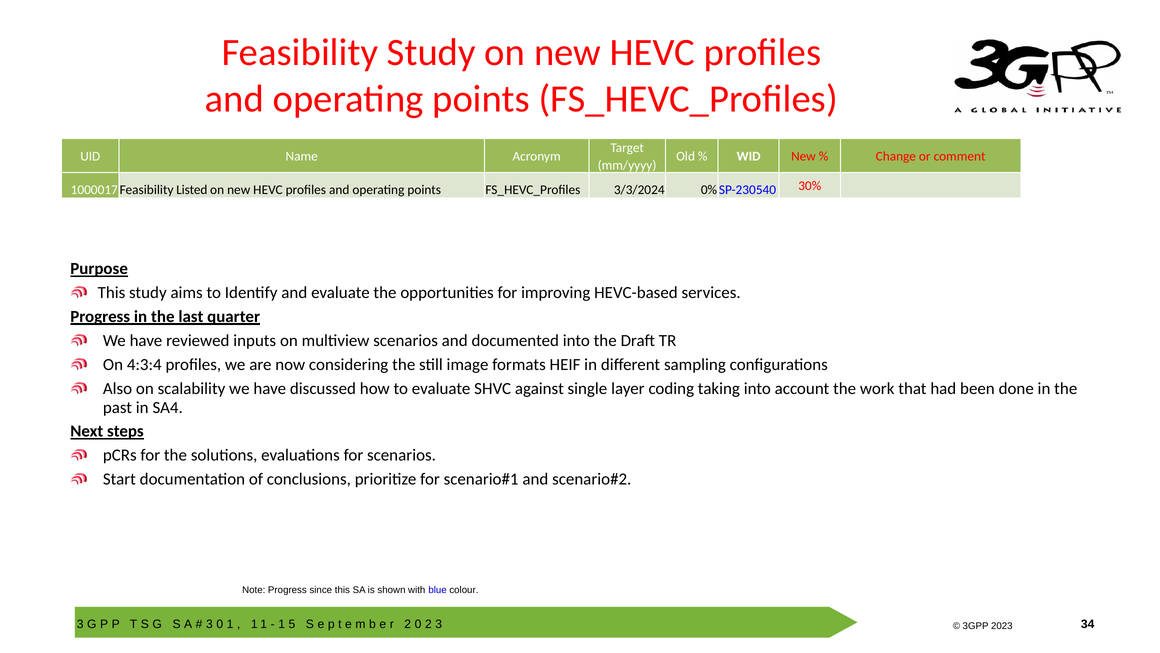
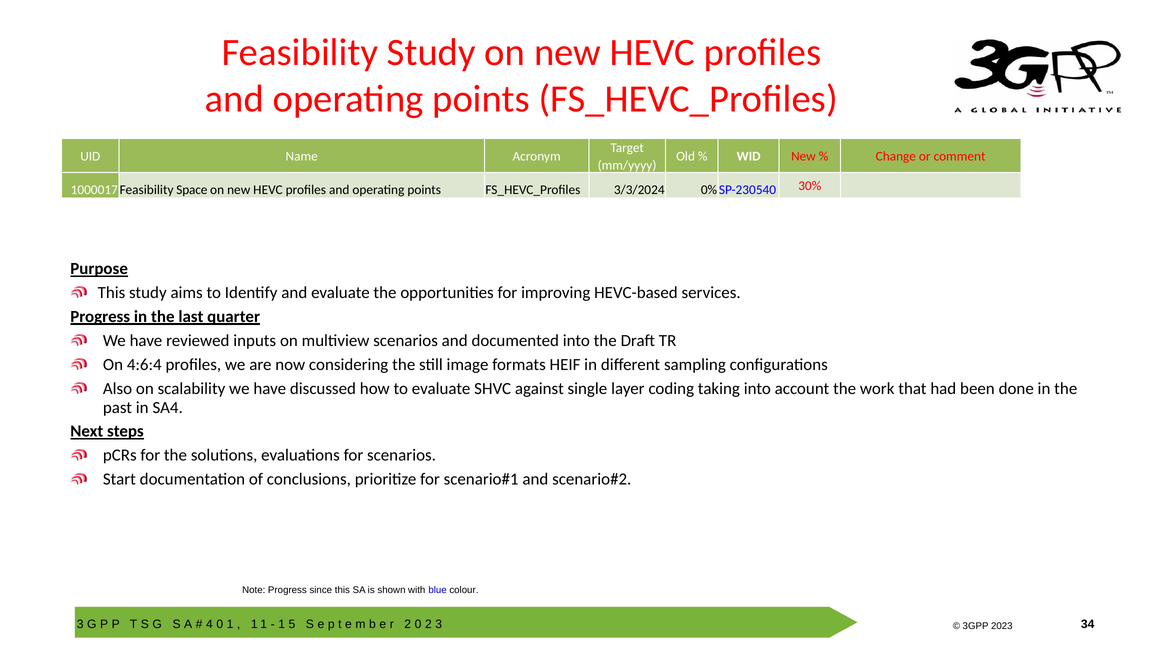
Listed: Listed -> Space
4:3:4: 4:3:4 -> 4:6:4
3 at (209, 624): 3 -> 4
